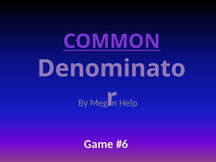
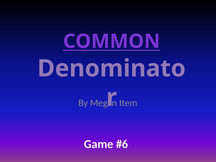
Help: Help -> Item
